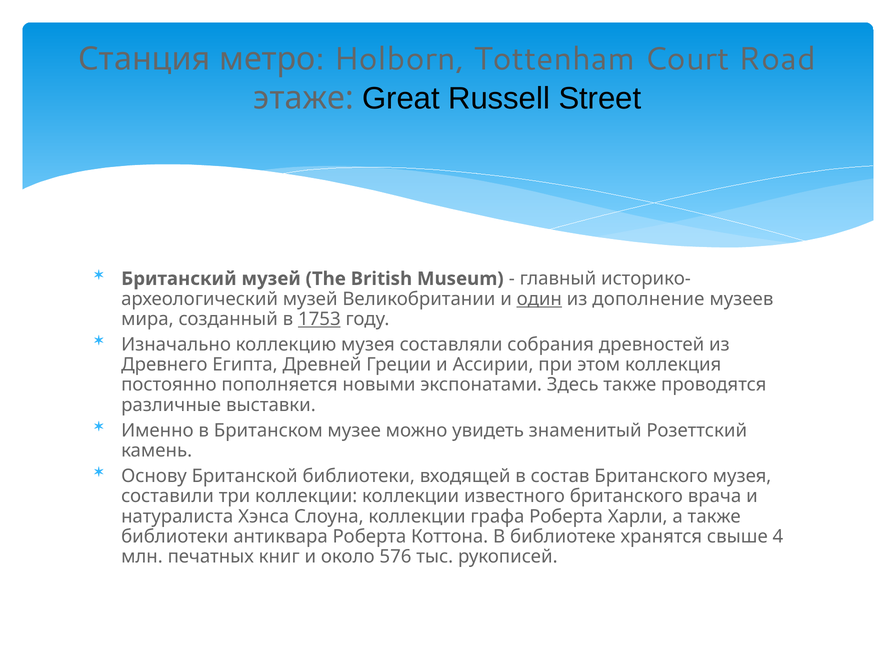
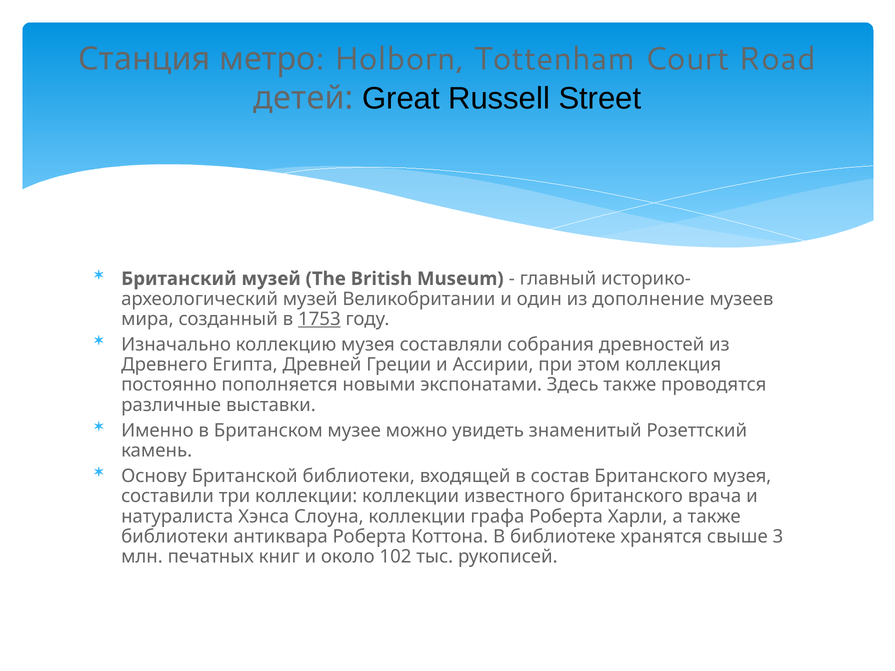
этаже: этаже -> детей
один underline: present -> none
4: 4 -> 3
576: 576 -> 102
